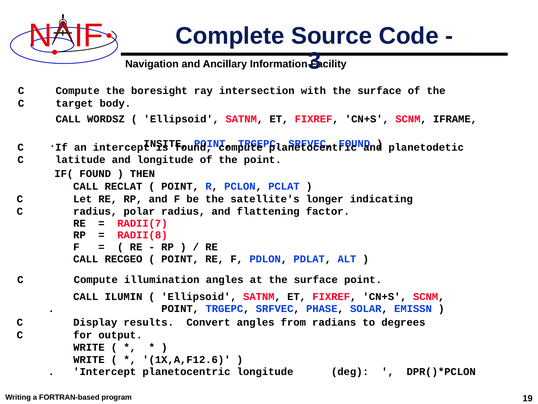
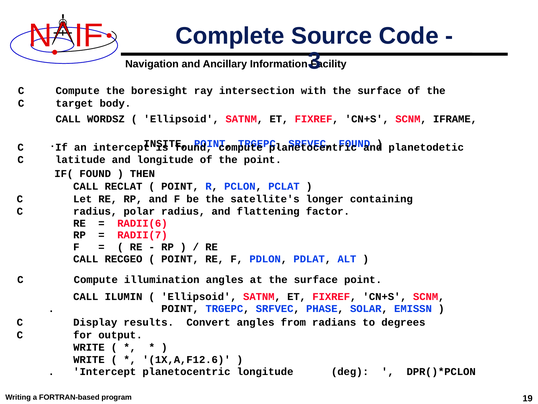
indicating: indicating -> containing
RADII(7: RADII(7 -> RADII(6
RADII(8: RADII(8 -> RADII(7
